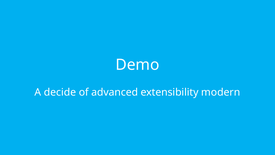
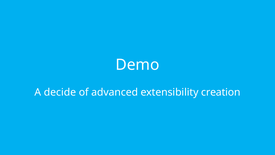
modern: modern -> creation
